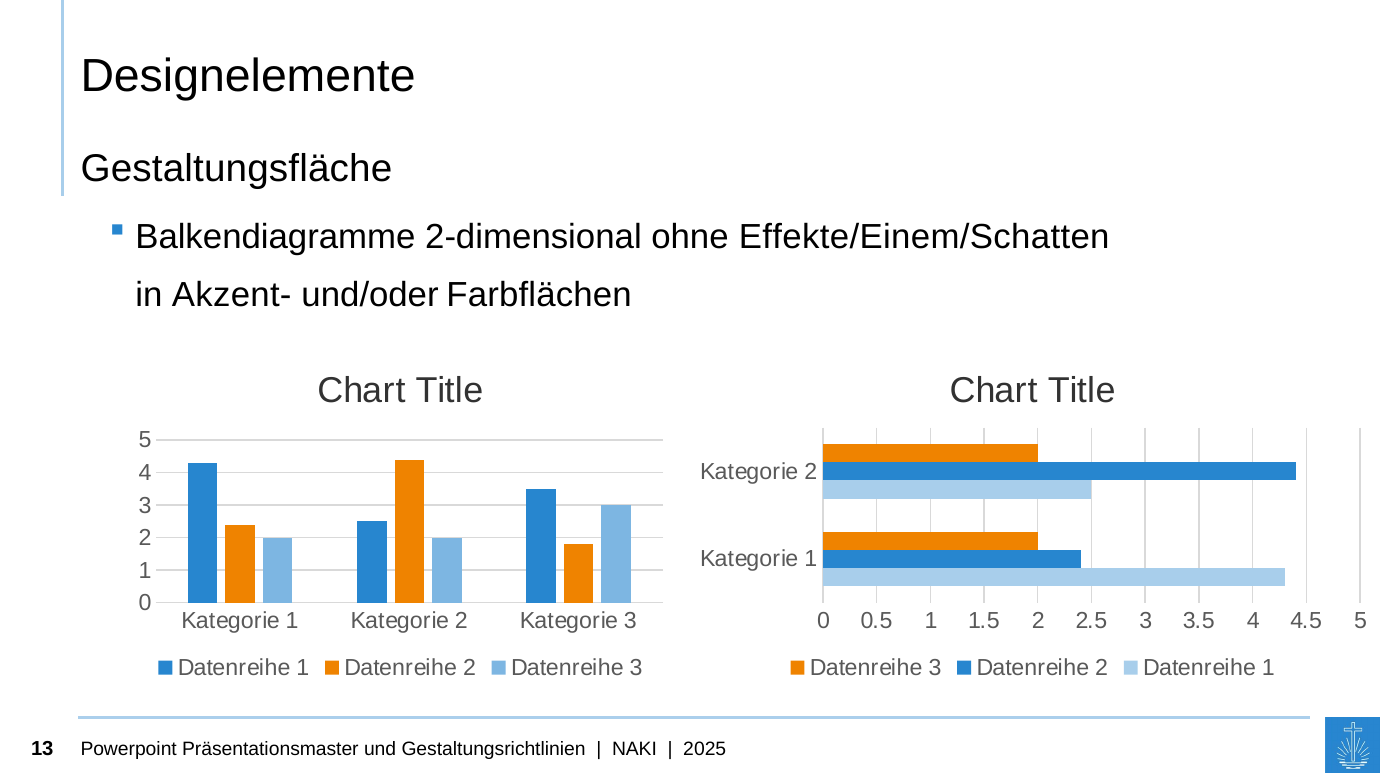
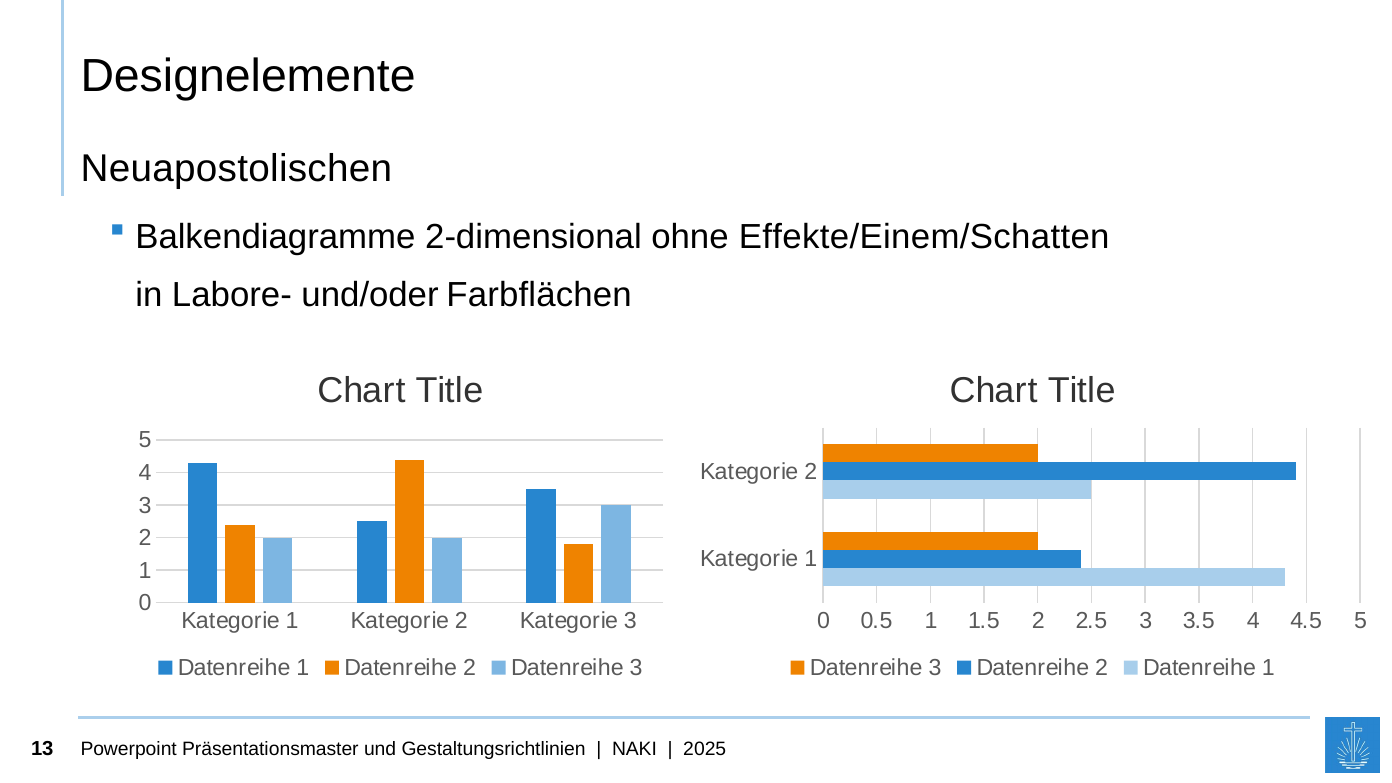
Gestaltungsfläche: Gestaltungsfläche -> Neuapostolischen
Akzent-: Akzent- -> Labore-
